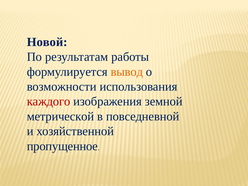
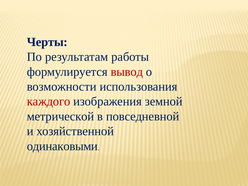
Новой: Новой -> Черты
вывод colour: orange -> red
пропущенное: пропущенное -> одинаковыми
